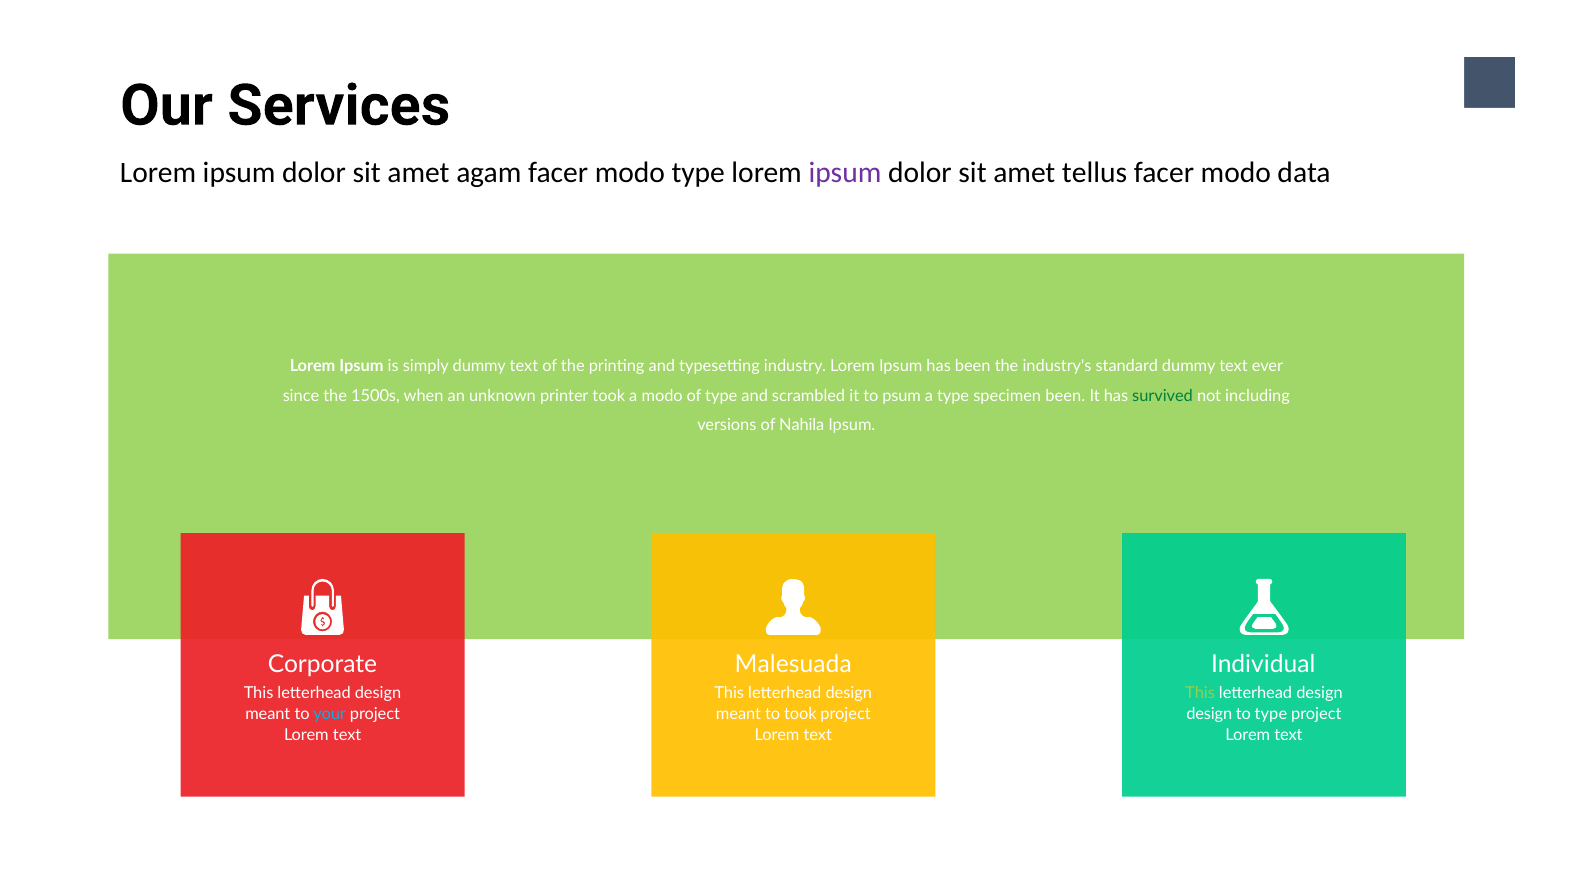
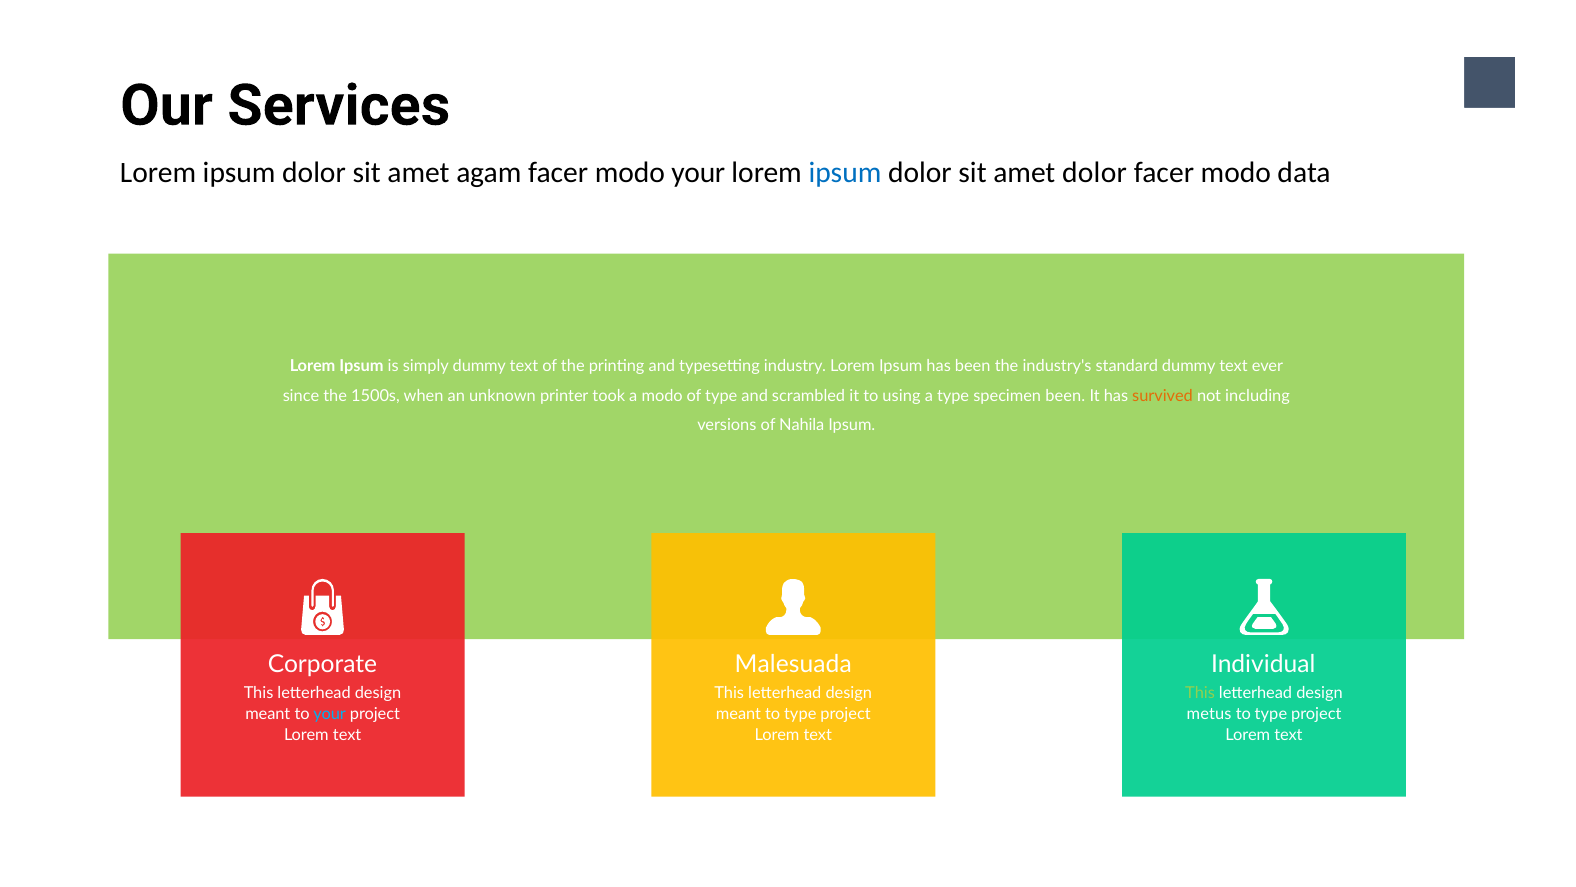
modo type: type -> your
ipsum at (845, 172) colour: purple -> blue
amet tellus: tellus -> dolor
psum: psum -> using
survived colour: green -> orange
meant to took: took -> type
design at (1209, 714): design -> metus
